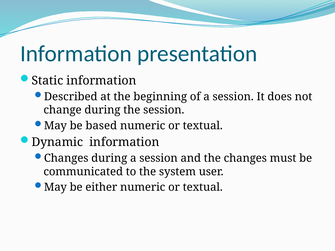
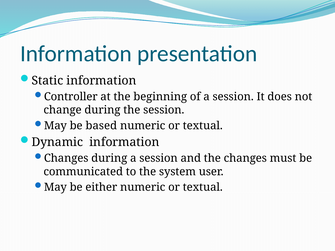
Described: Described -> Controller
